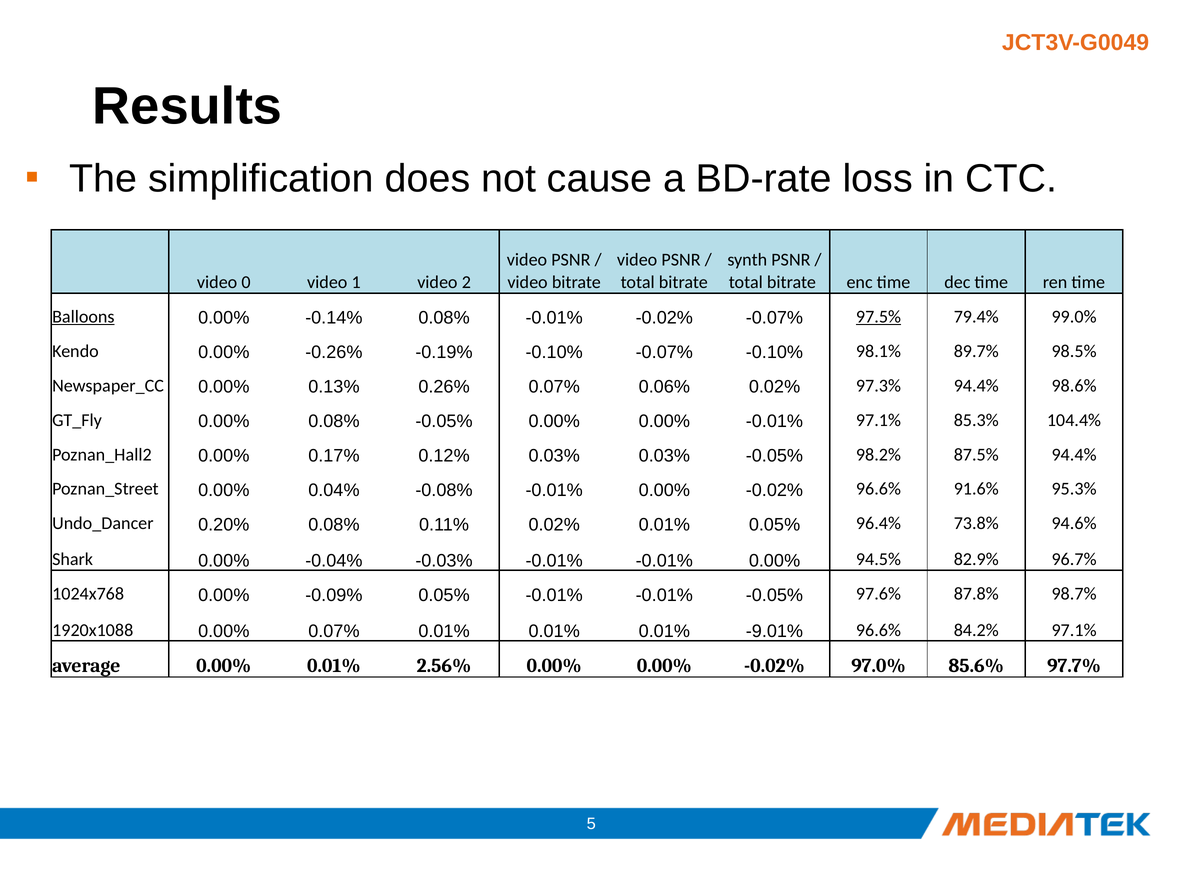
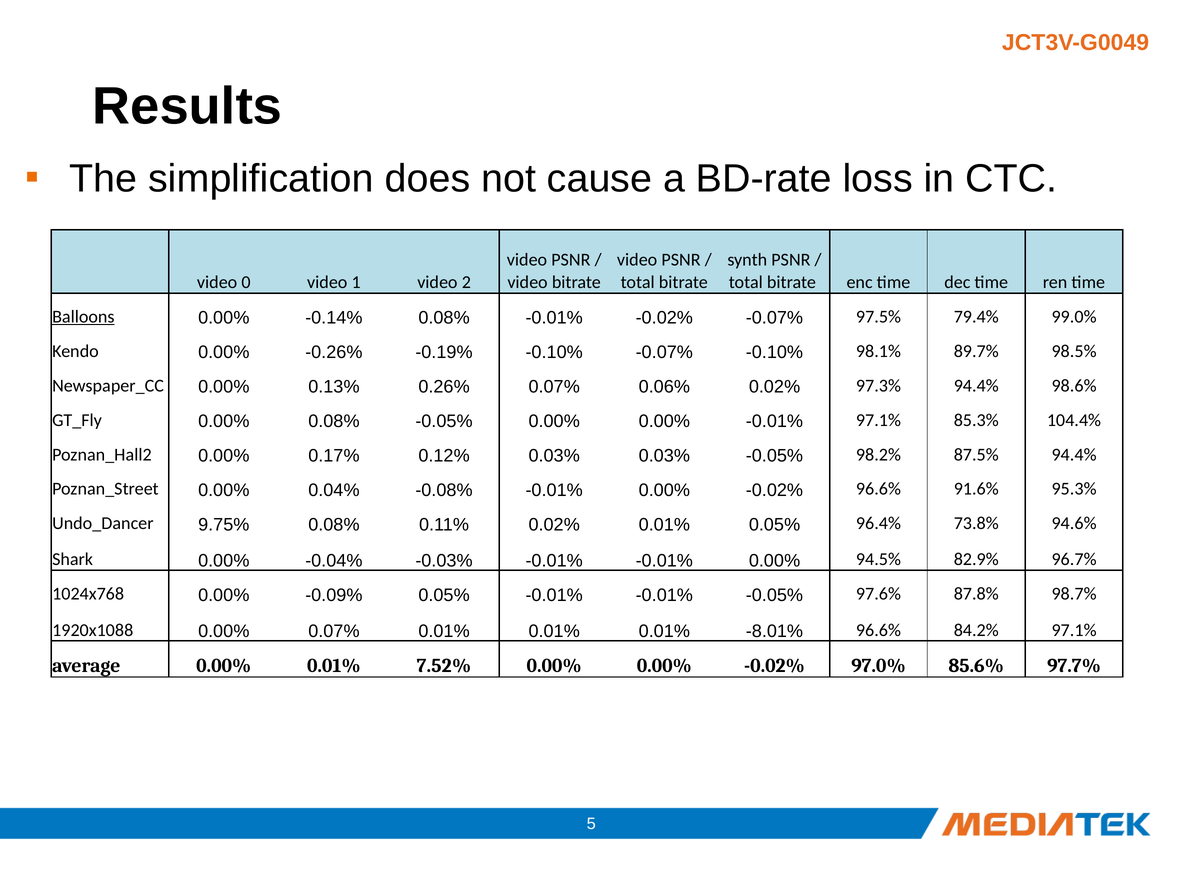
97.5% underline: present -> none
0.20%: 0.20% -> 9.75%
-9.01%: -9.01% -> -8.01%
2.56%: 2.56% -> 7.52%
